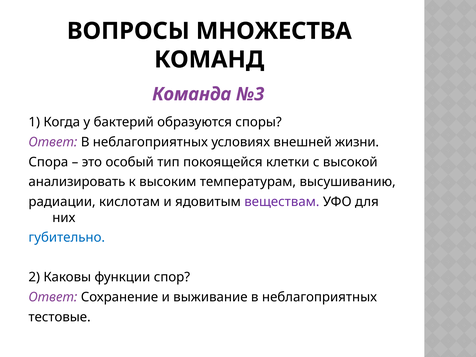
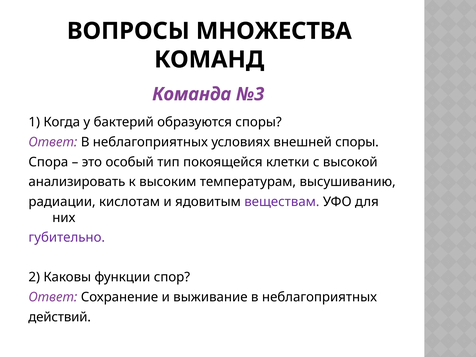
внешней жизни: жизни -> споры
губительно colour: blue -> purple
тестовые: тестовые -> действий
